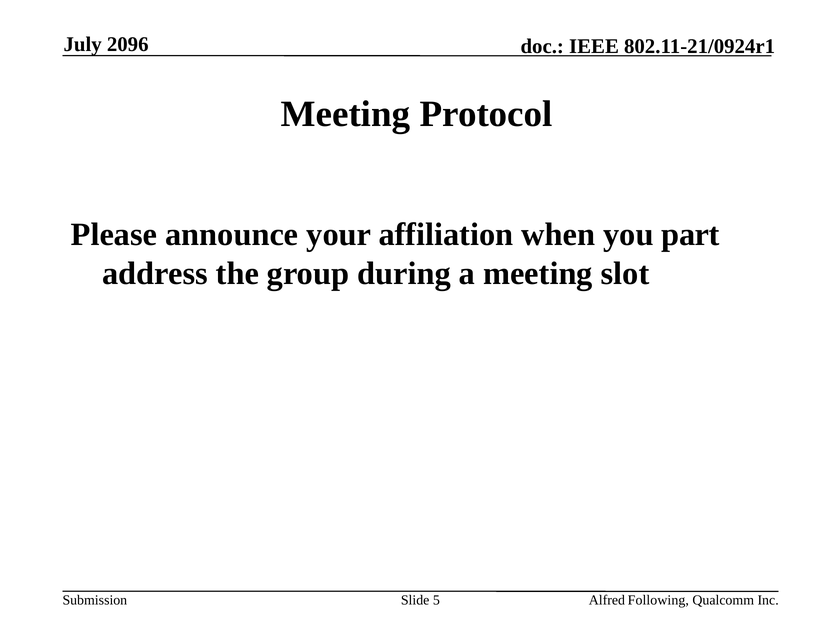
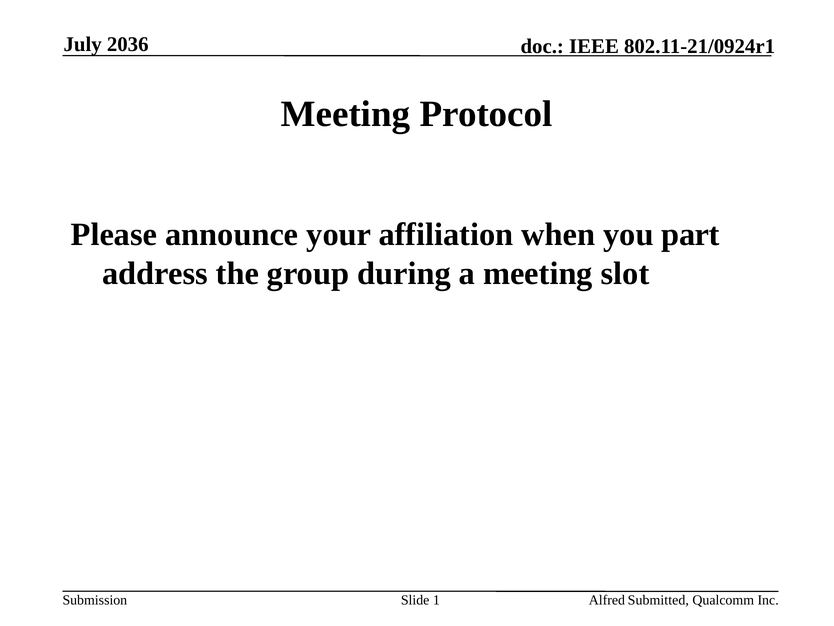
2096: 2096 -> 2036
5: 5 -> 1
Following: Following -> Submitted
